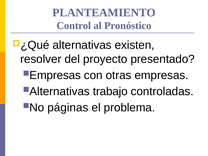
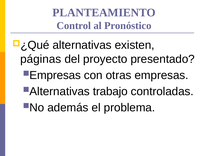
resolver: resolver -> páginas
páginas: páginas -> además
